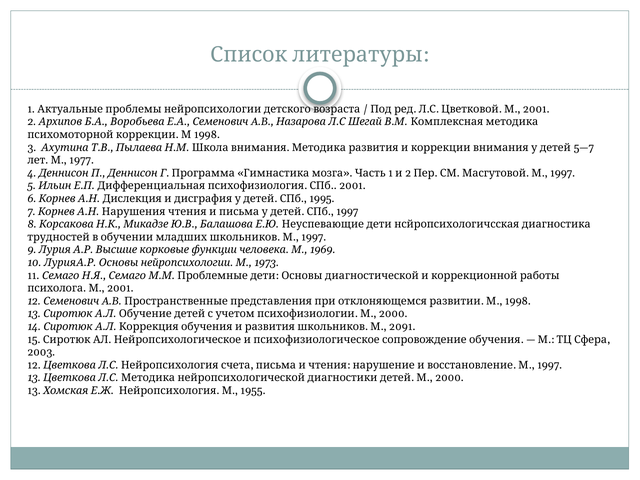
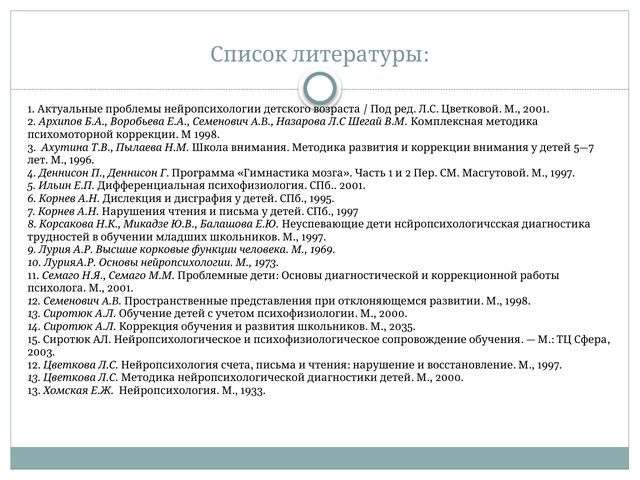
1977: 1977 -> 1996
2091: 2091 -> 2035
1955: 1955 -> 1933
